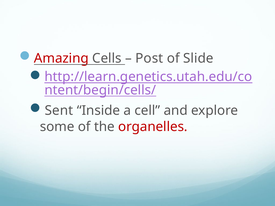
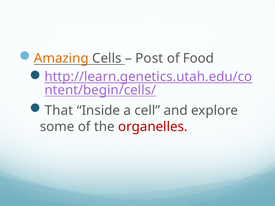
Amazing colour: red -> orange
Slide: Slide -> Food
Sent: Sent -> That
